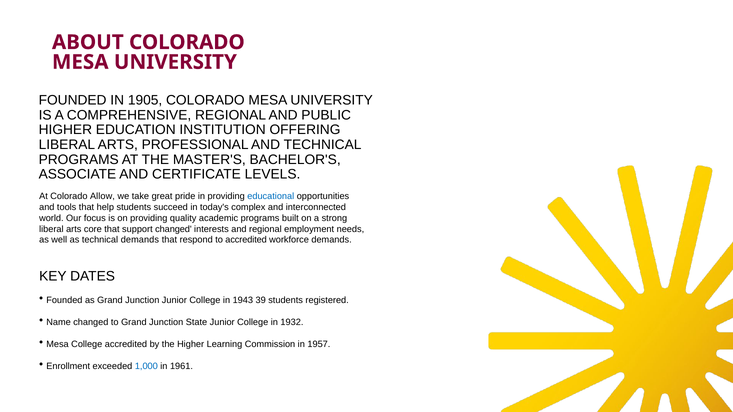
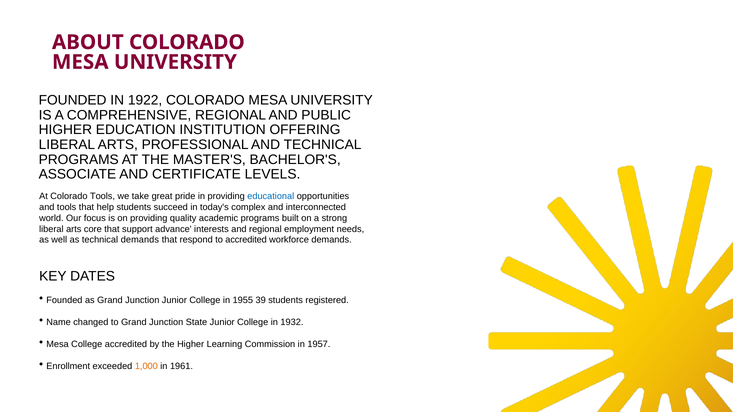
1905: 1905 -> 1922
Colorado Allow: Allow -> Tools
support changed: changed -> advance
1943: 1943 -> 1955
1,000 colour: blue -> orange
